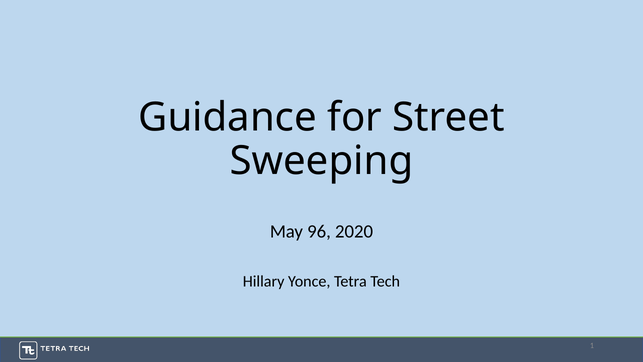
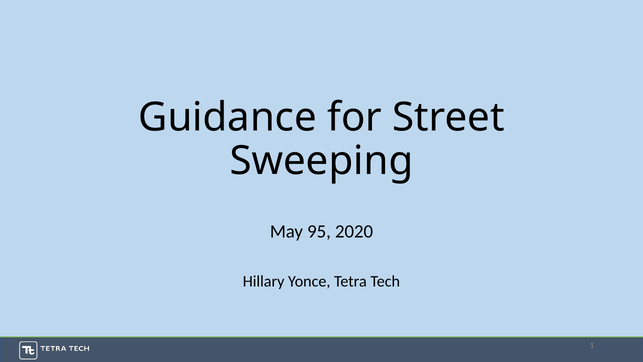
96: 96 -> 95
